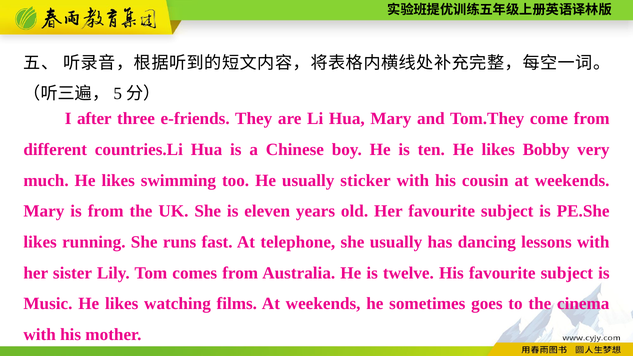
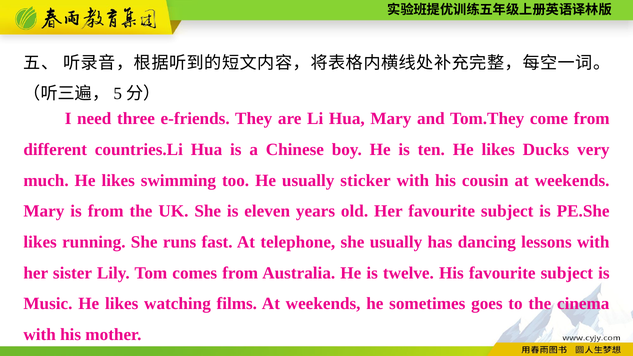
after: after -> need
Bobby: Bobby -> Ducks
